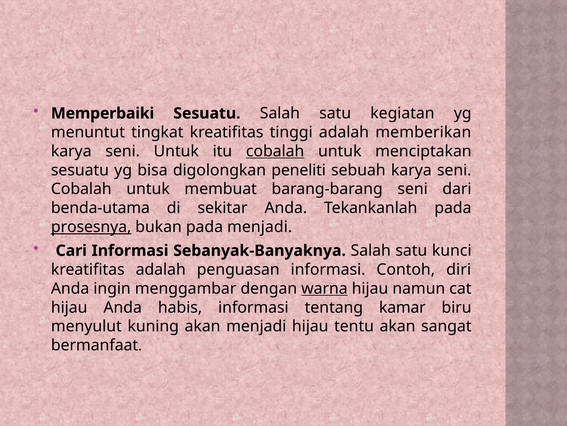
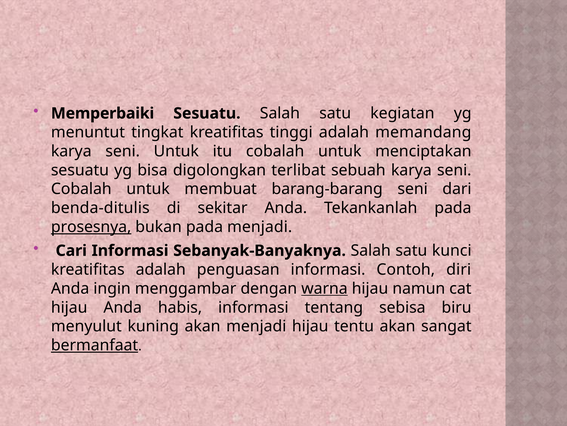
memberikan: memberikan -> memandang
cobalah at (275, 151) underline: present -> none
peneliti: peneliti -> terlibat
benda-utama: benda-utama -> benda-ditulis
kamar: kamar -> sebisa
bermanfaat underline: none -> present
